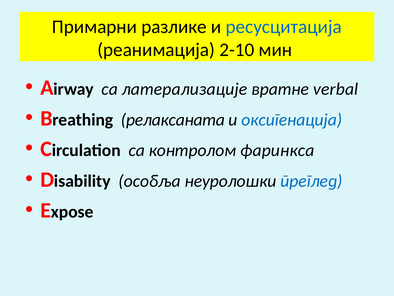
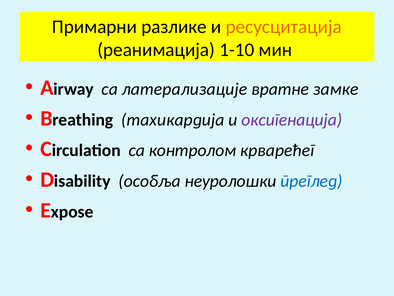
ресусцитација colour: blue -> orange
2-10: 2-10 -> 1-10
verbal: verbal -> замке
релаксаната: релаксаната -> тахикардија
оксигенација colour: blue -> purple
фаринкса: фаринкса -> крварећег
